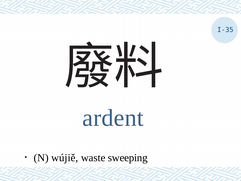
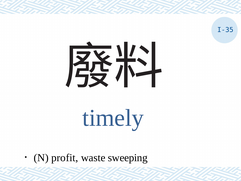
ardent: ardent -> timely
wújiě: wújiě -> profit
